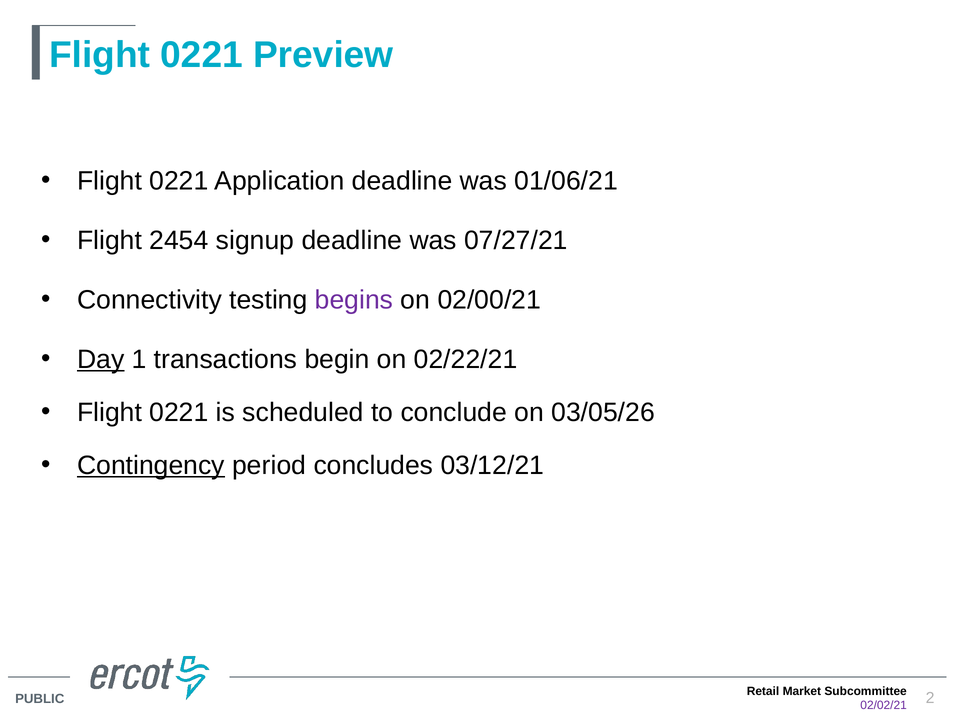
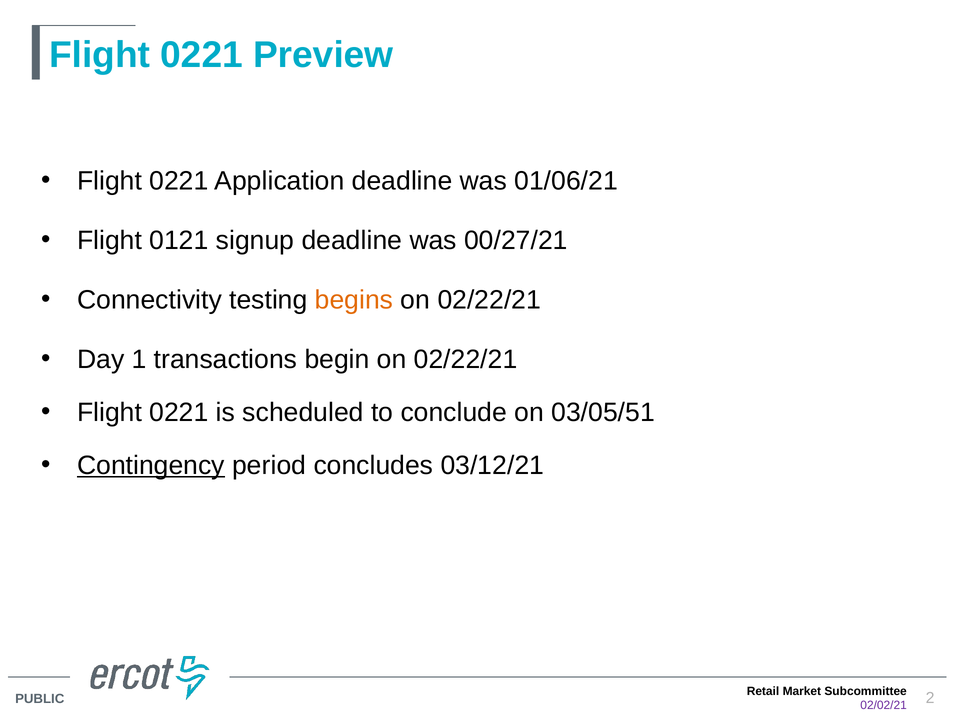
2454: 2454 -> 0121
07/27/21: 07/27/21 -> 00/27/21
begins colour: purple -> orange
02/00/21 at (489, 300): 02/00/21 -> 02/22/21
Day underline: present -> none
03/05/26: 03/05/26 -> 03/05/51
